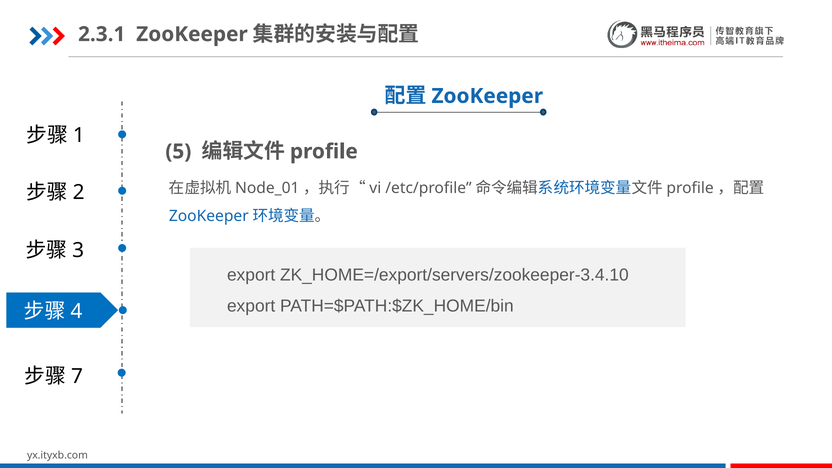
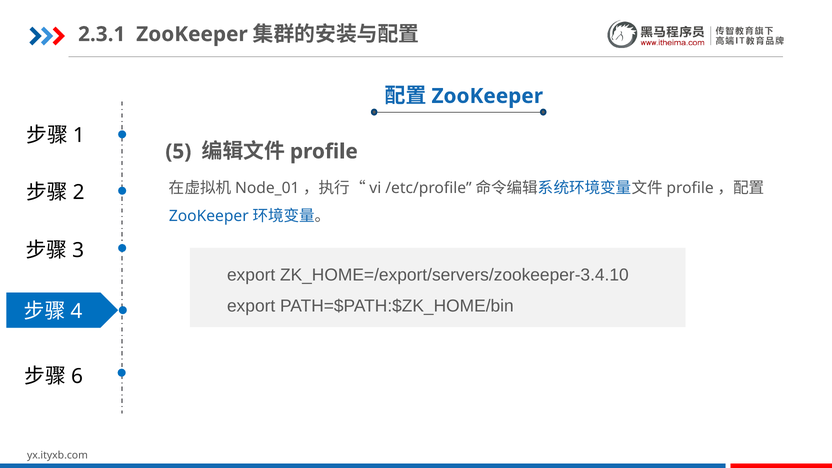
7: 7 -> 6
